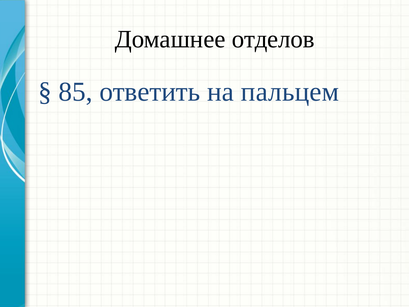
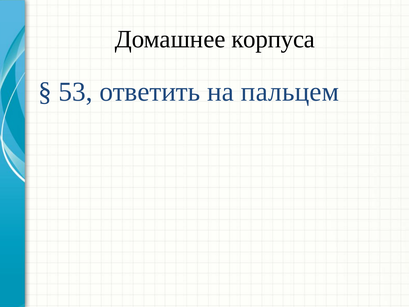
отделов: отделов -> корпуса
85: 85 -> 53
